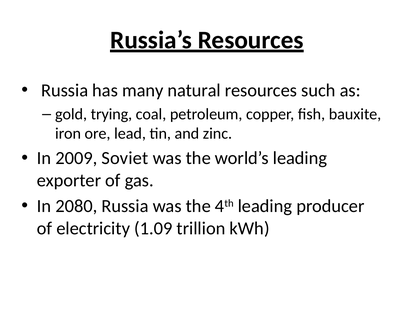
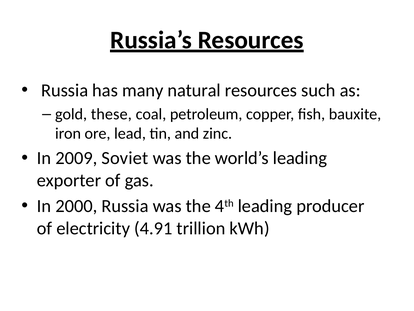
trying: trying -> these
2080: 2080 -> 2000
1.09: 1.09 -> 4.91
